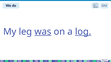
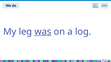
log underline: present -> none
